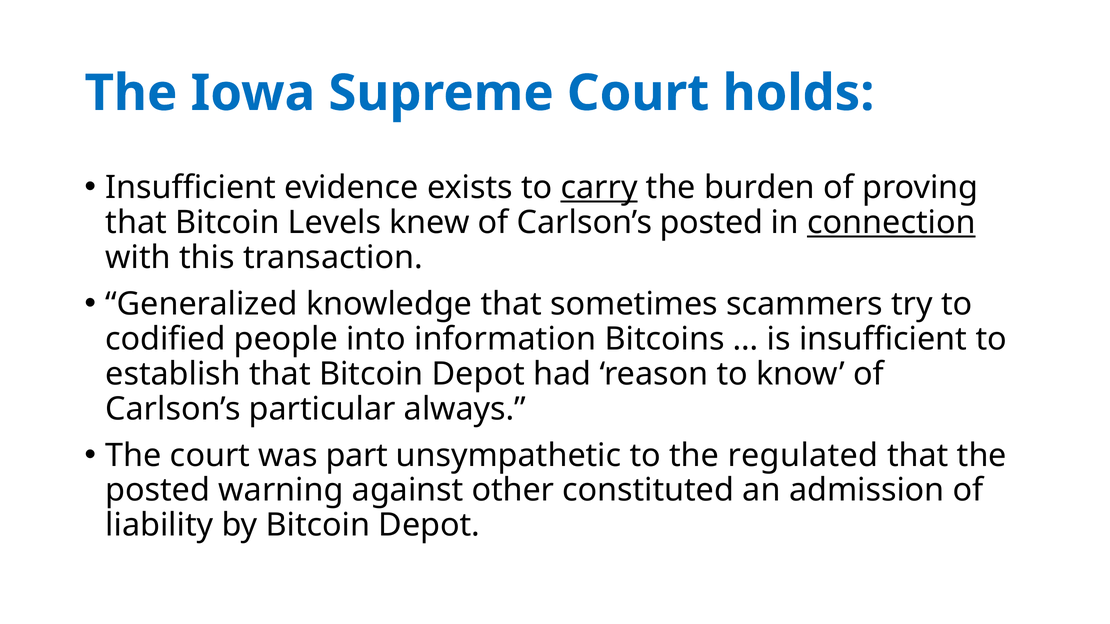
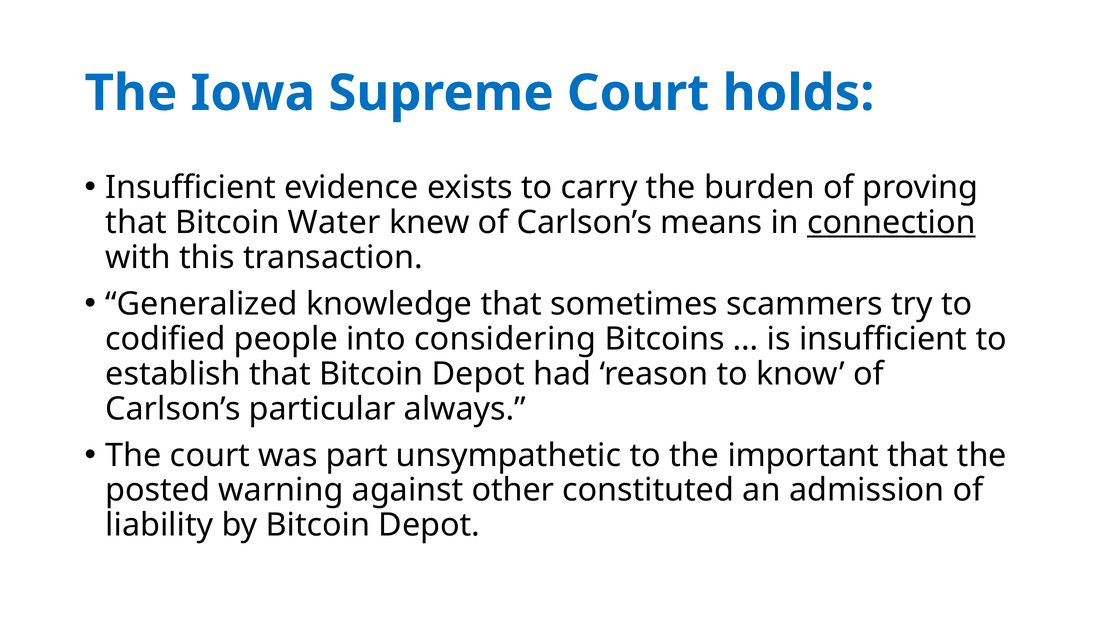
carry underline: present -> none
Levels: Levels -> Water
Carlson’s posted: posted -> means
information: information -> considering
regulated: regulated -> important
